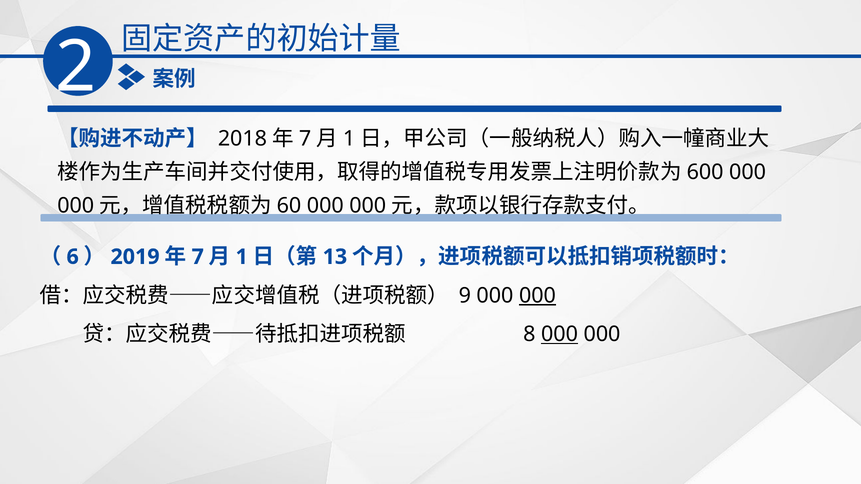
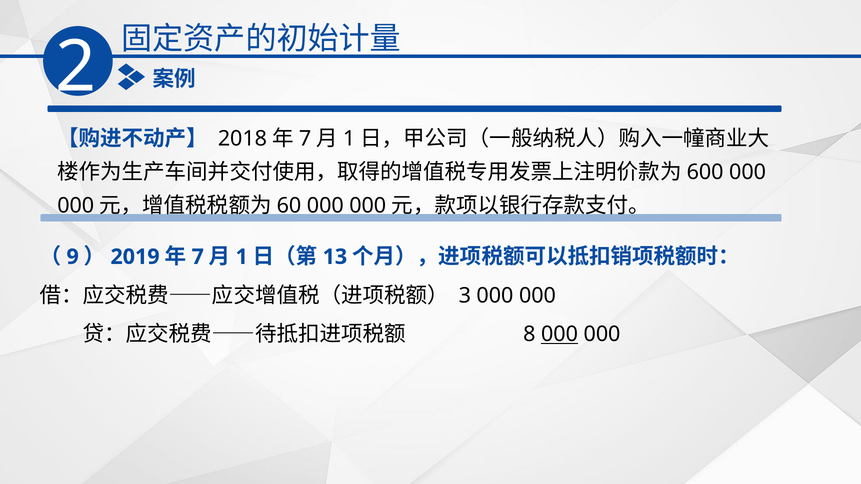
6: 6 -> 9
9: 9 -> 3
000 at (537, 296) underline: present -> none
